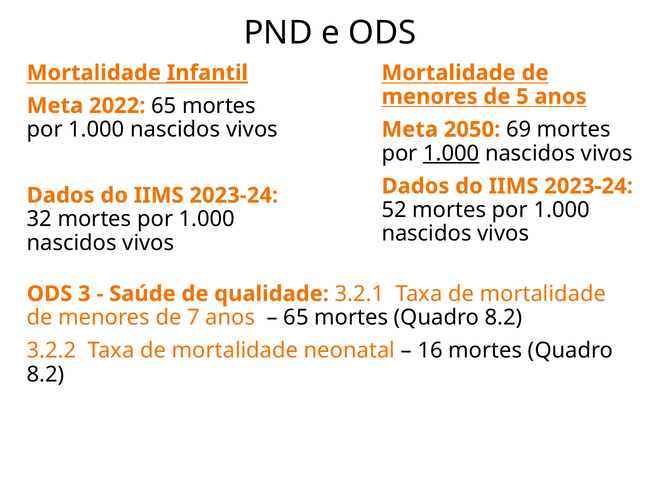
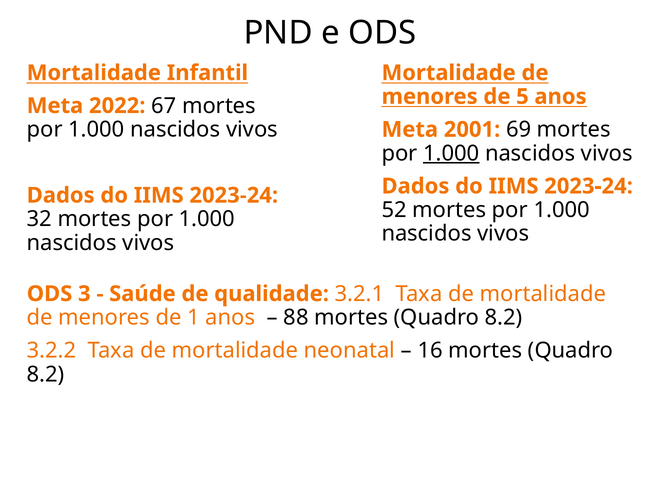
Infantil underline: present -> none
2022 65: 65 -> 67
2050: 2050 -> 2001
7: 7 -> 1
65 at (296, 318): 65 -> 88
